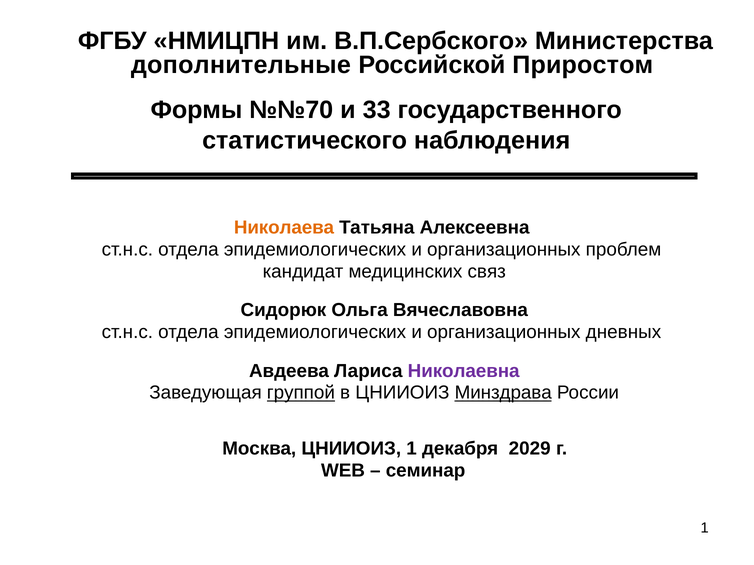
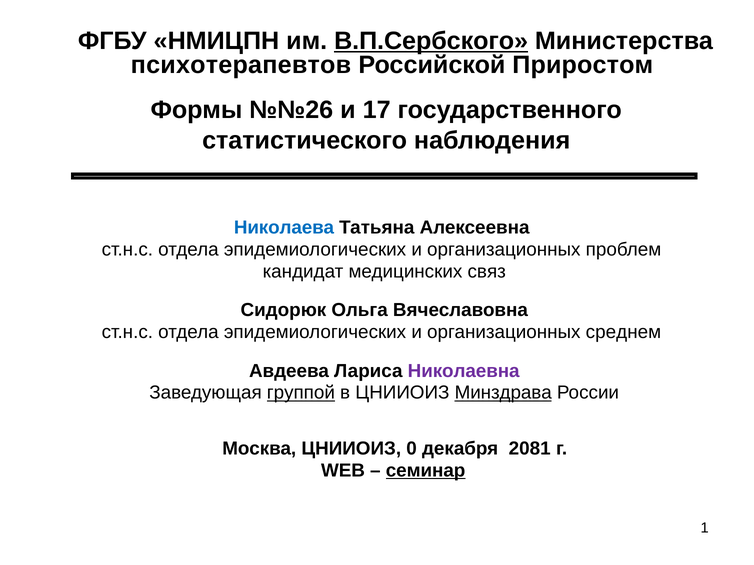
В.П.Сербского underline: none -> present
дополнительные: дополнительные -> психотерапевтов
№№70: №№70 -> №№26
33: 33 -> 17
Николаева colour: orange -> blue
дневных: дневных -> среднем
ЦНИИОИЗ 1: 1 -> 0
2029: 2029 -> 2081
семинар underline: none -> present
